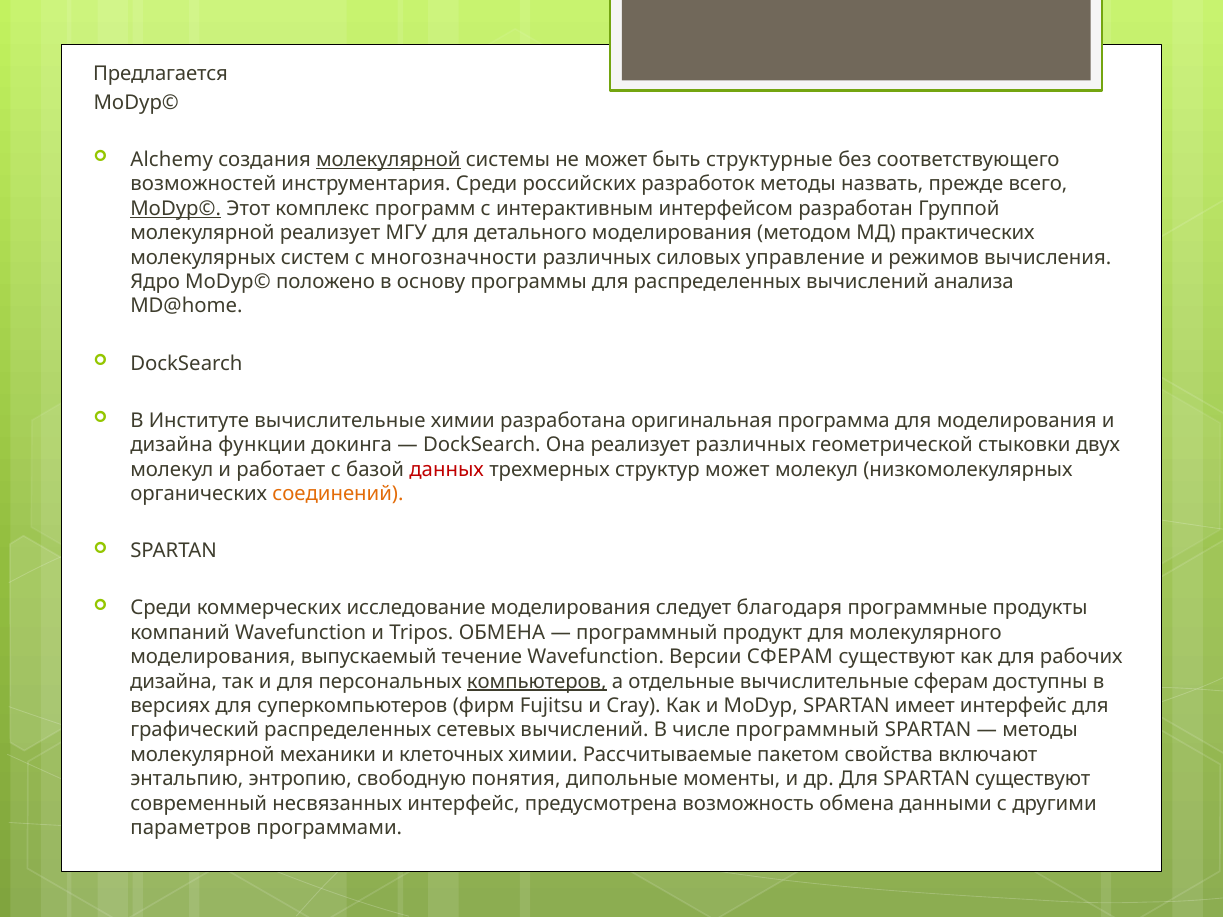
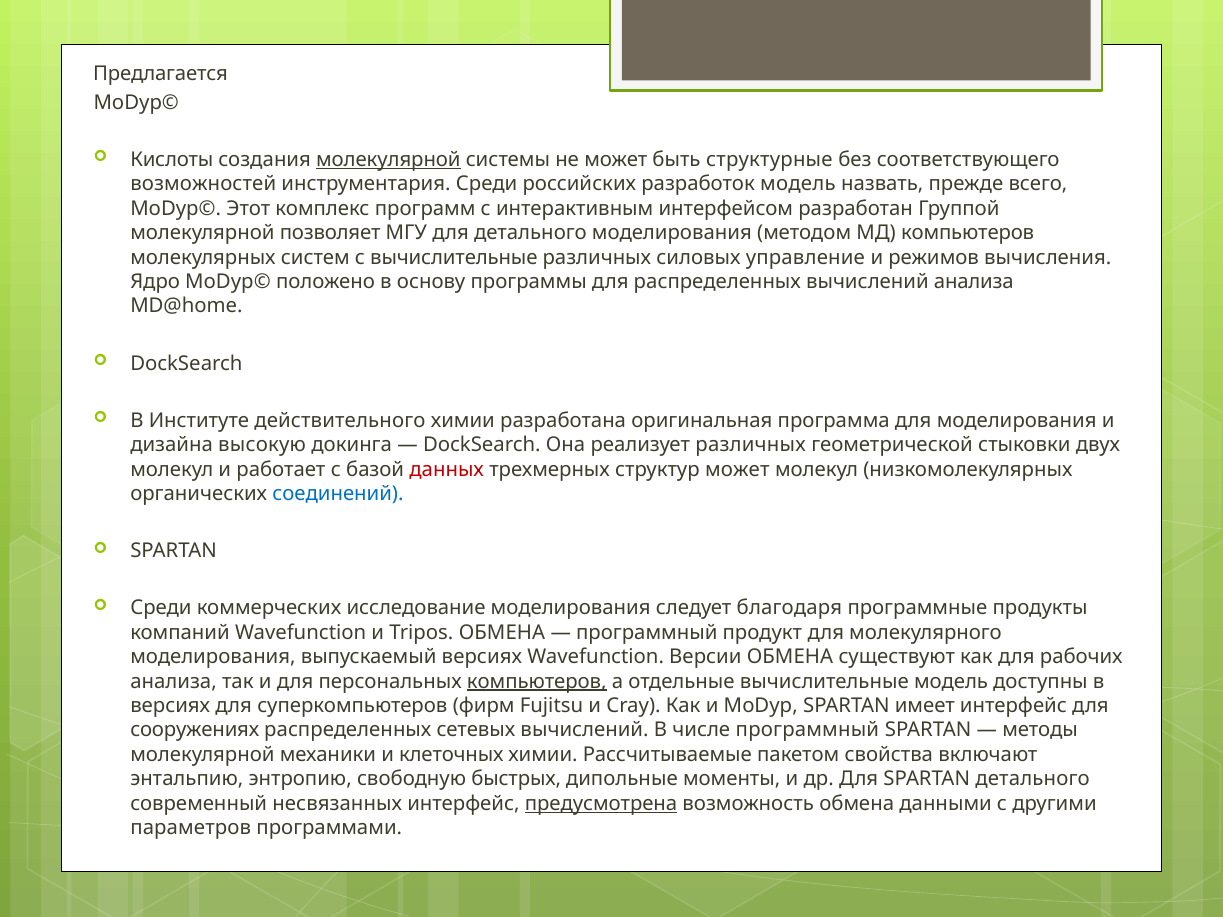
Alchemy: Alchemy -> Кислоты
разработок методы: методы -> модель
MoDyp© at (176, 208) underline: present -> none
молекулярной реализует: реализует -> позволяет
МД практических: практических -> компьютеров
с многозначности: многозначности -> вычислительные
Институте вычислительные: вычислительные -> действительного
функции: функции -> высокую
соединений colour: orange -> blue
выпускаемый течение: течение -> версиях
Версии СФЕРАМ: СФЕРАМ -> ОБМЕНА
дизайна at (174, 681): дизайна -> анализа
вычислительные сферам: сферам -> модель
графический: графический -> сооружениях
понятия: понятия -> быстрых
SPARTAN существуют: существуют -> детального
предусмотрена underline: none -> present
